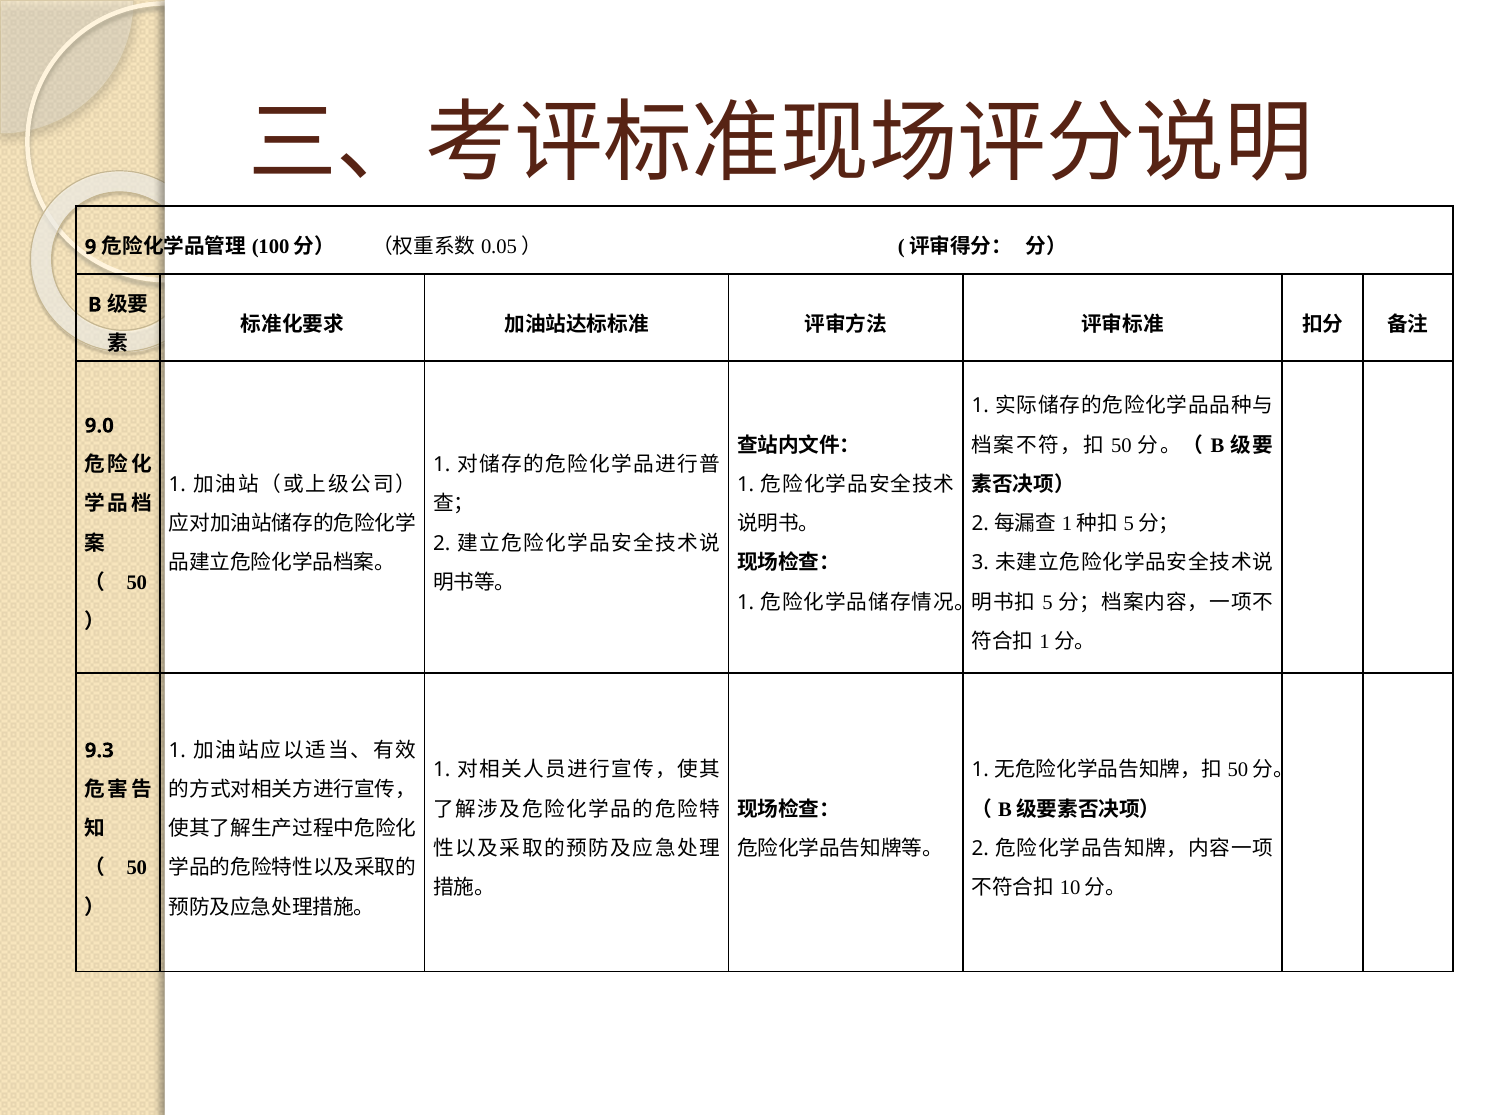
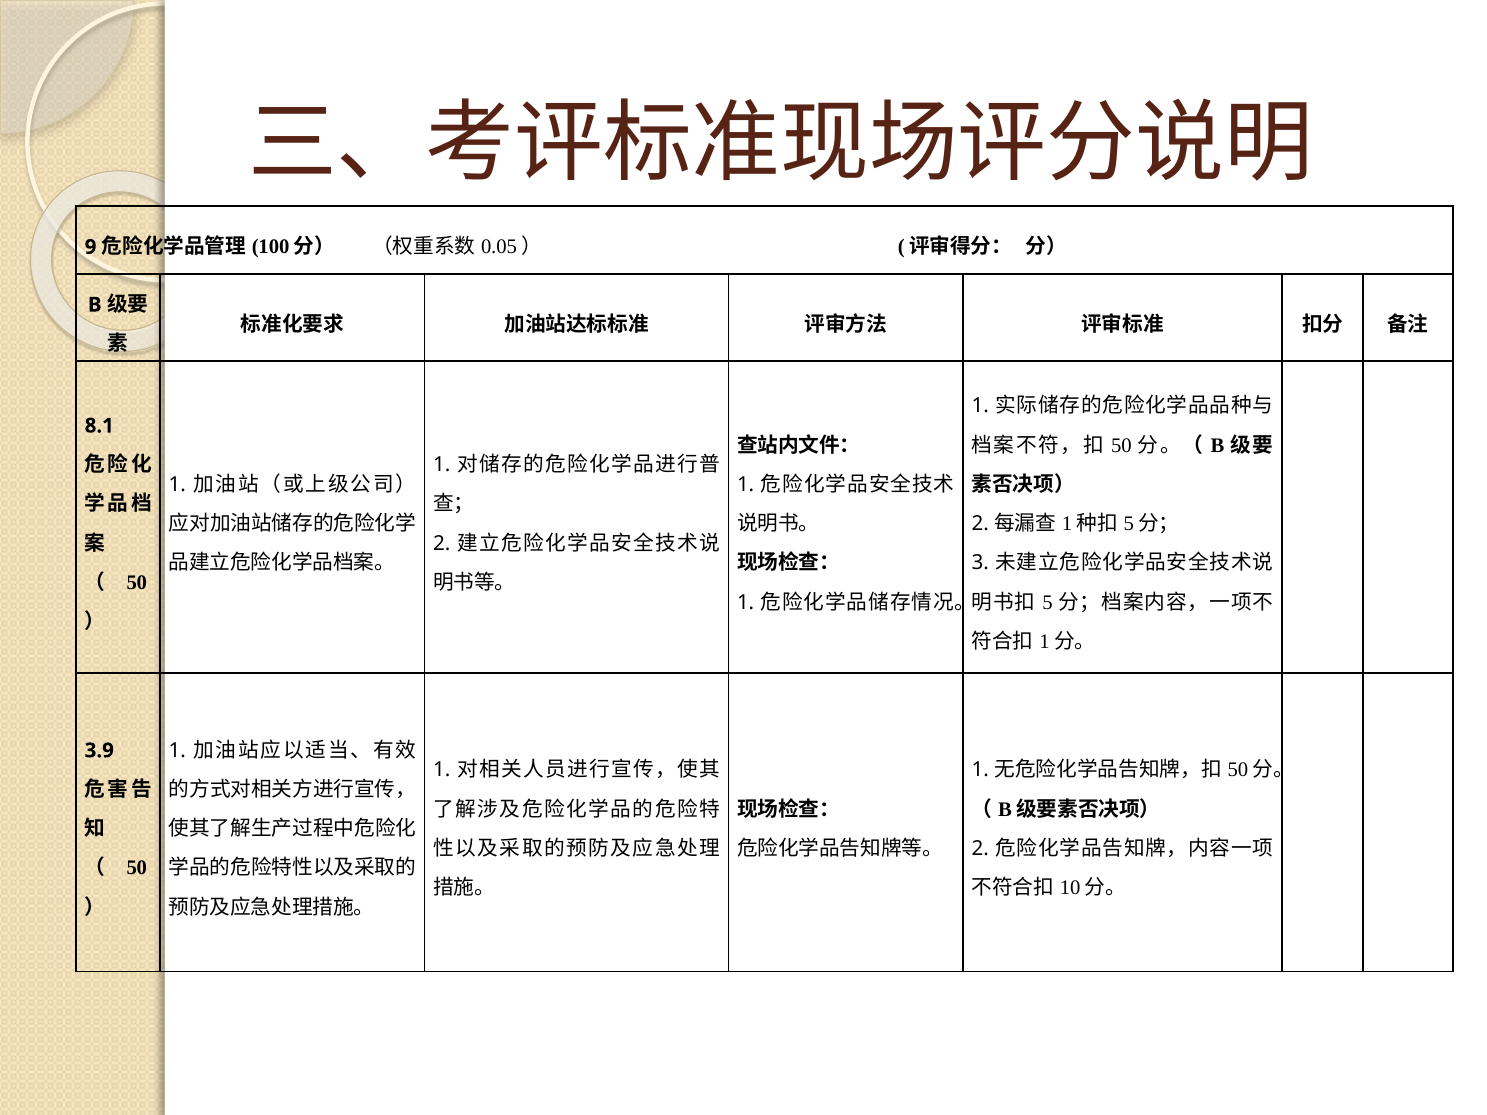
9.0: 9.0 -> 8.1
9.3: 9.3 -> 3.9
